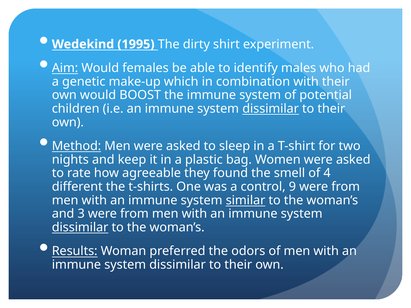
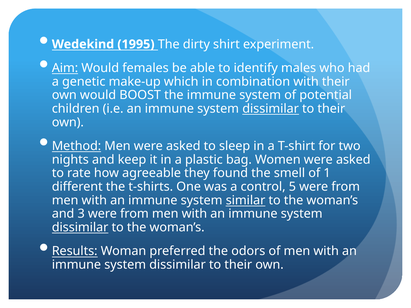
4: 4 -> 1
9: 9 -> 5
